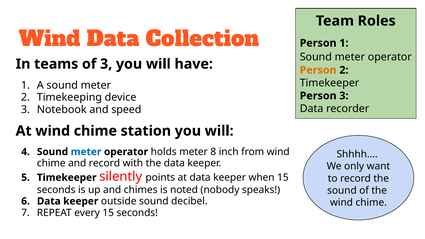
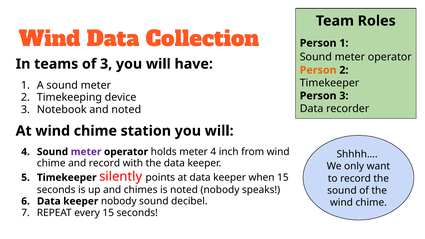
and speed: speed -> noted
meter at (86, 152) colour: blue -> purple
meter 8: 8 -> 4
keeper outside: outside -> nobody
